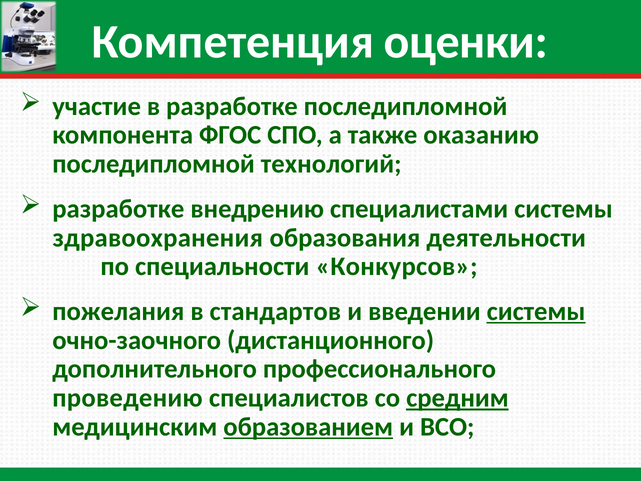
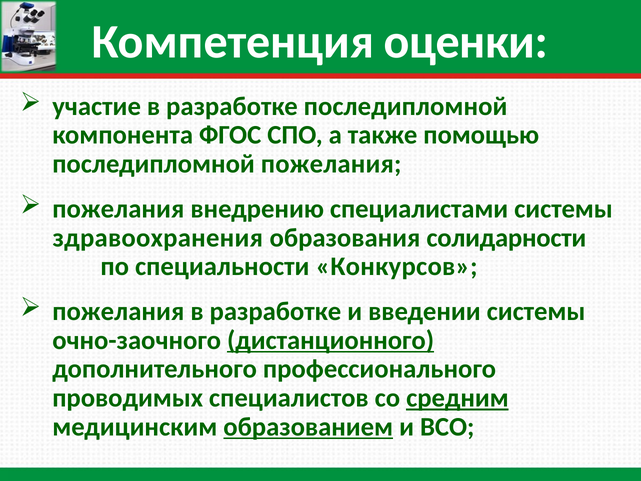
оказанию: оказанию -> помощью
последипломной технологий: технологий -> пожелания
разработке at (118, 209): разработке -> пожелания
деятельности: деятельности -> солидарности
стандартов at (275, 311): стандартов -> разработке
системы at (536, 311) underline: present -> none
дистанционного underline: none -> present
проведению: проведению -> проводимых
